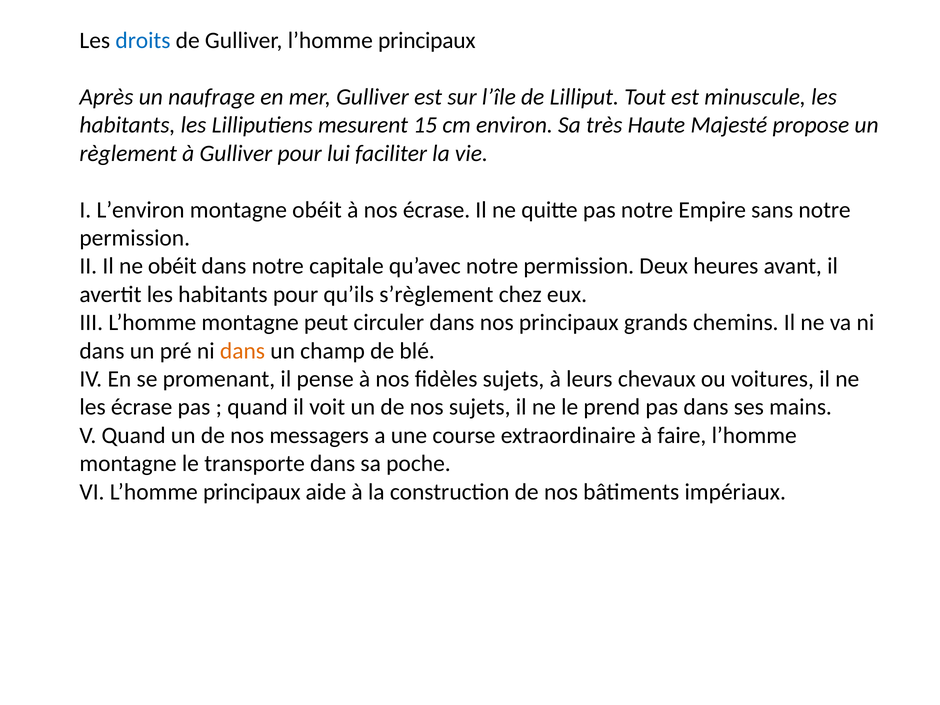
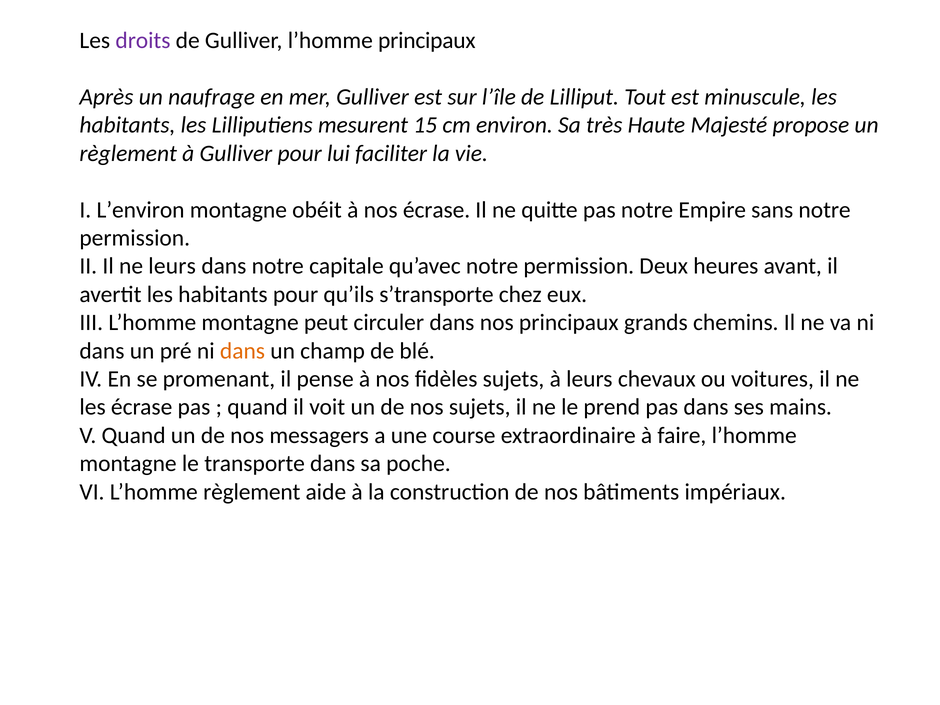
droits colour: blue -> purple
ne obéit: obéit -> leurs
s’règlement: s’règlement -> s’transporte
VI L’homme principaux: principaux -> règlement
